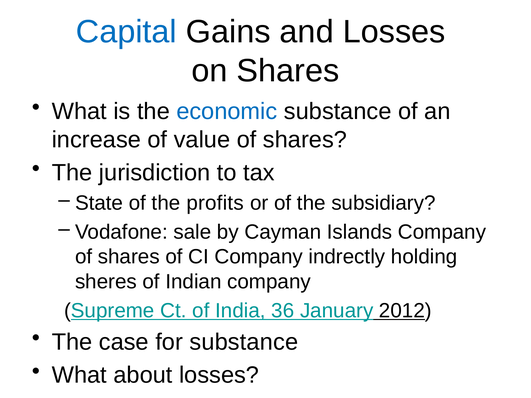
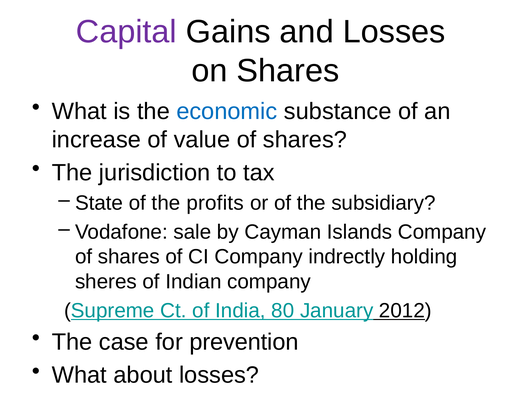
Capital colour: blue -> purple
36: 36 -> 80
for substance: substance -> prevention
